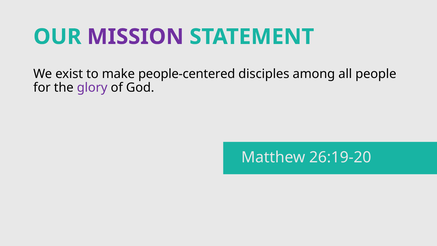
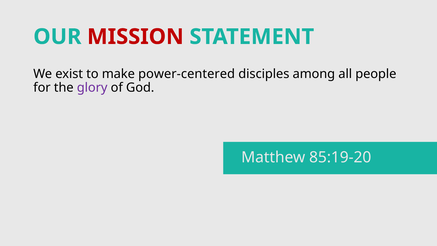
MISSION colour: purple -> red
people-centered: people-centered -> power-centered
26:19-20: 26:19-20 -> 85:19-20
